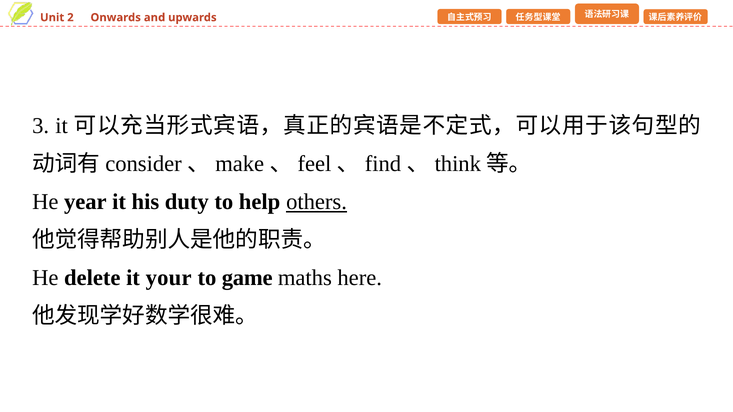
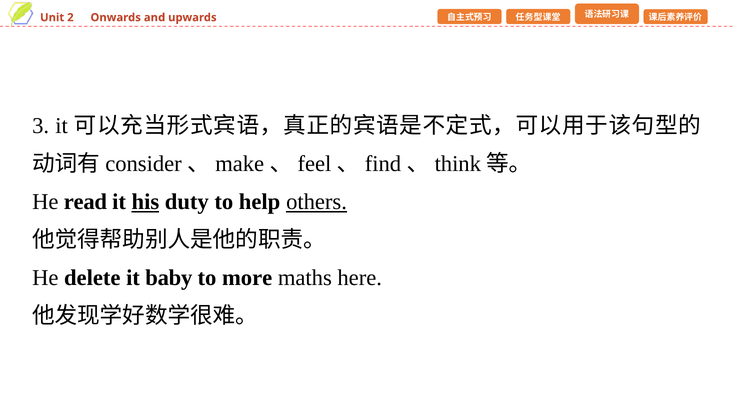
year: year -> read
his underline: none -> present
your: your -> baby
game: game -> more
